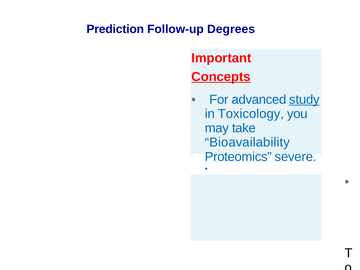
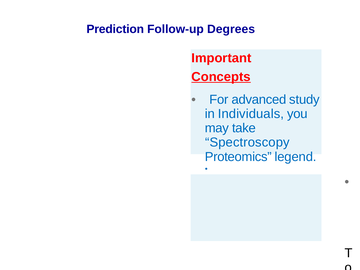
study underline: present -> none
Toxicology: Toxicology -> Individuals
Bioavailability: Bioavailability -> Spectroscopy
severe: severe -> legend
